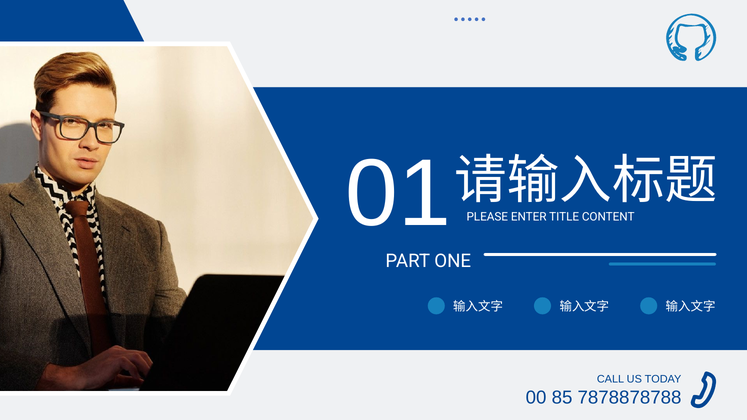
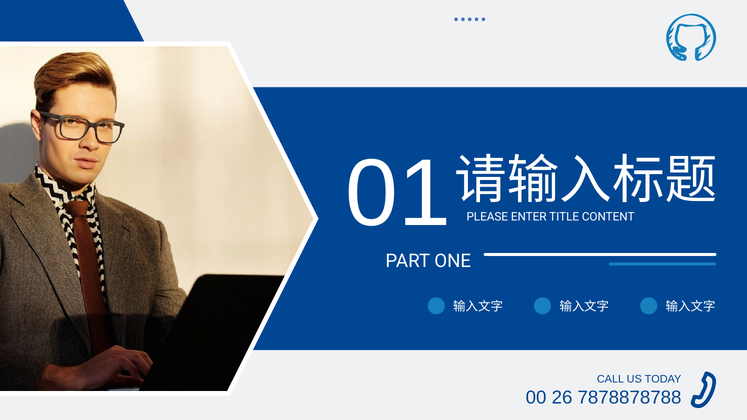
85: 85 -> 26
